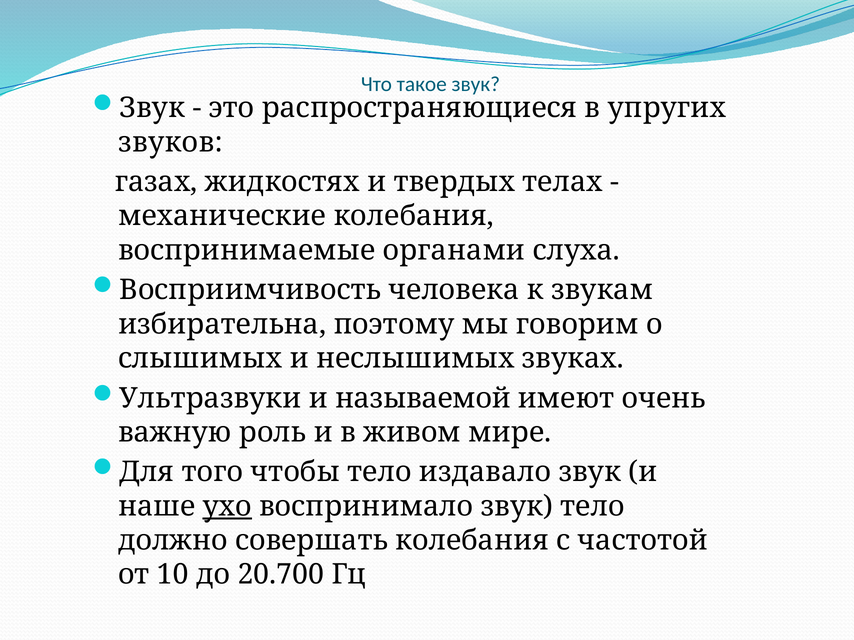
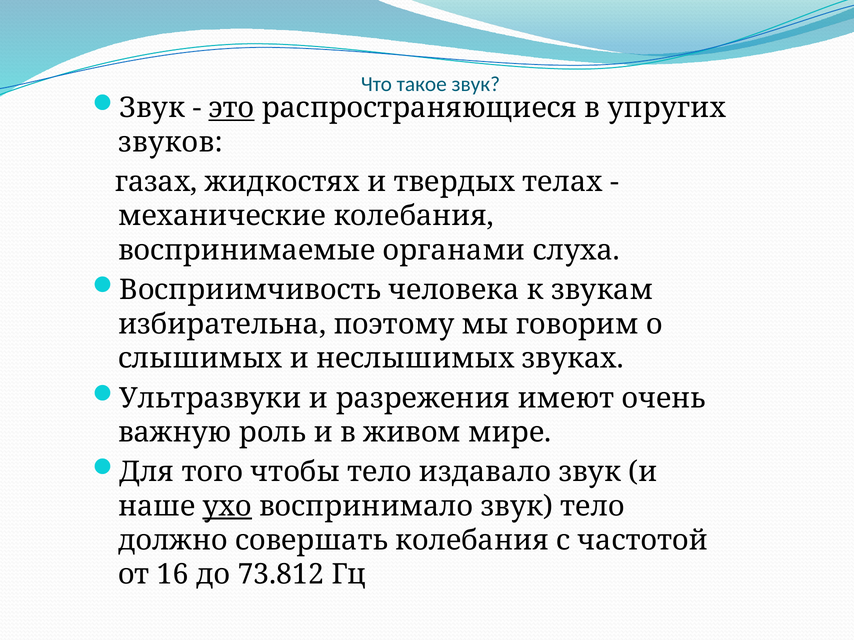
это underline: none -> present
называемой: называемой -> разрежения
10: 10 -> 16
20.700: 20.700 -> 73.812
